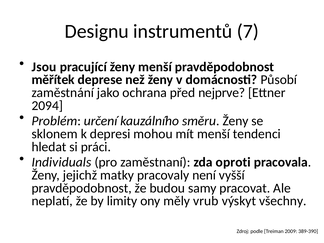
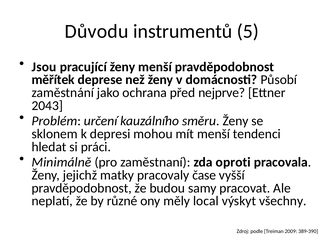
Designu: Designu -> Důvodu
7: 7 -> 5
2094: 2094 -> 2043
Individuals: Individuals -> Minimálně
není: není -> čase
limity: limity -> různé
vrub: vrub -> local
